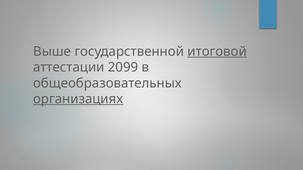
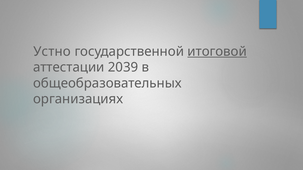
Выше: Выше -> Устно
2099: 2099 -> 2039
организациях underline: present -> none
